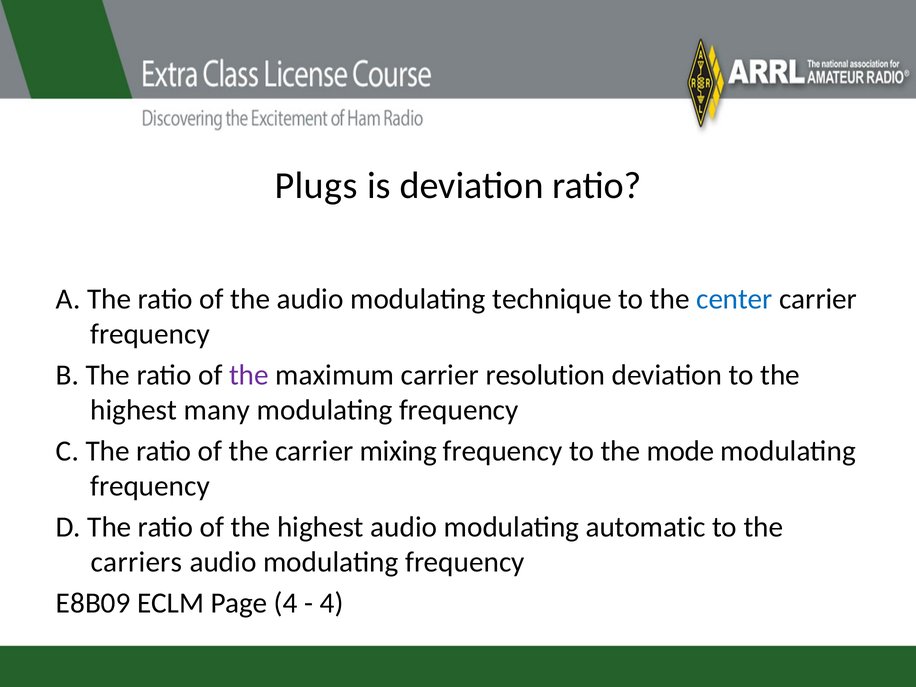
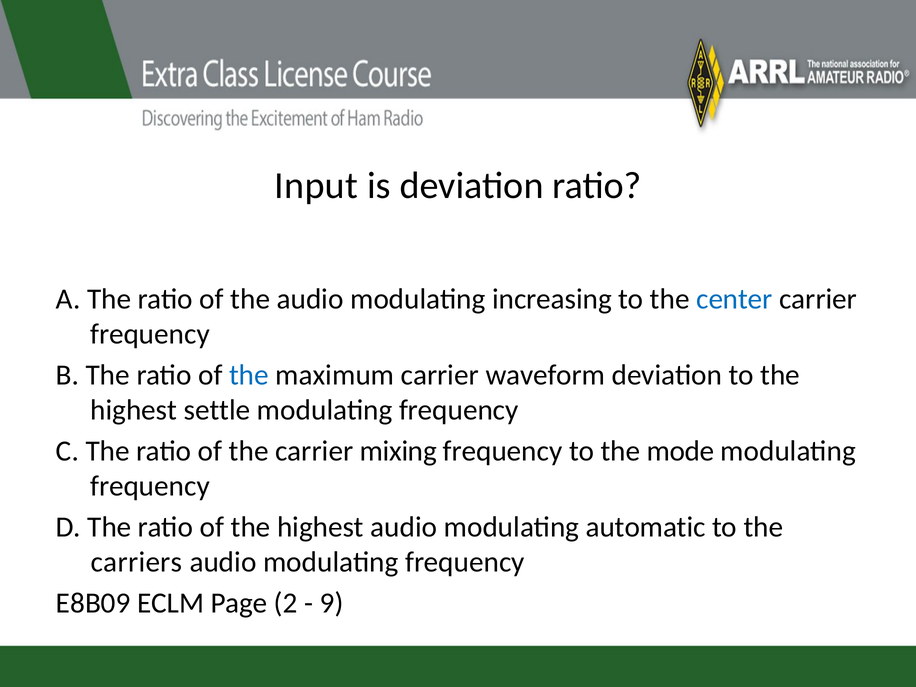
Plugs: Plugs -> Input
technique: technique -> increasing
the at (249, 375) colour: purple -> blue
resolution: resolution -> waveform
many: many -> settle
Page 4: 4 -> 2
4 at (332, 603): 4 -> 9
